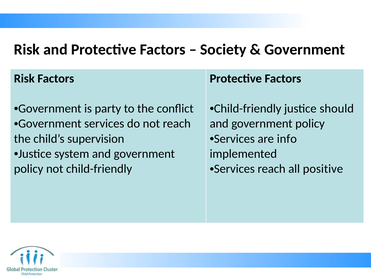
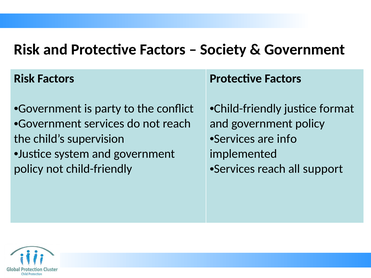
should: should -> format
positive: positive -> support
